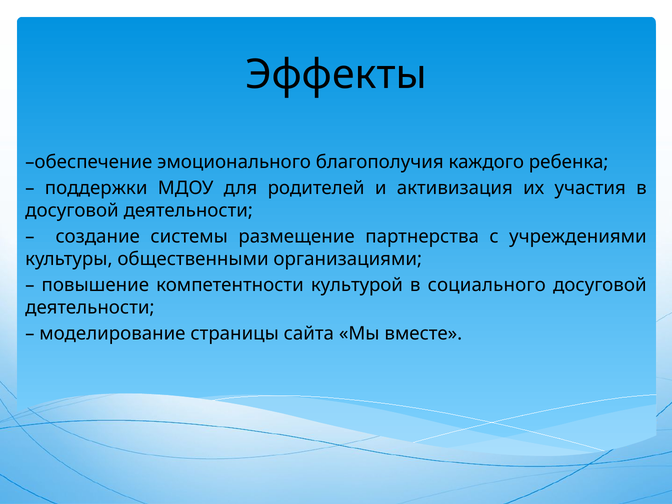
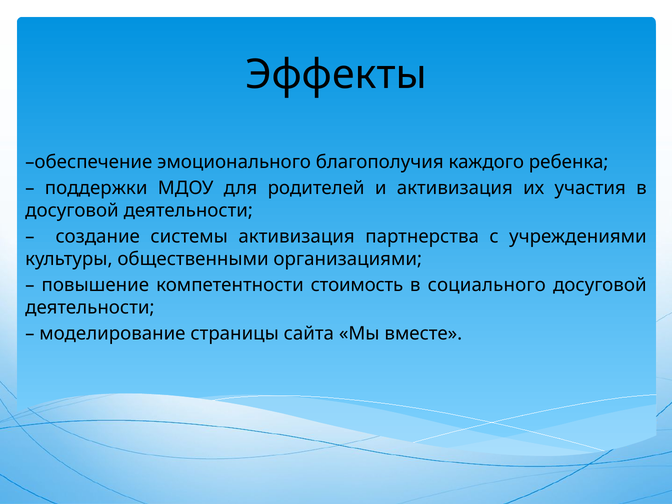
системы размещение: размещение -> активизация
культурой: культурой -> стоимость
